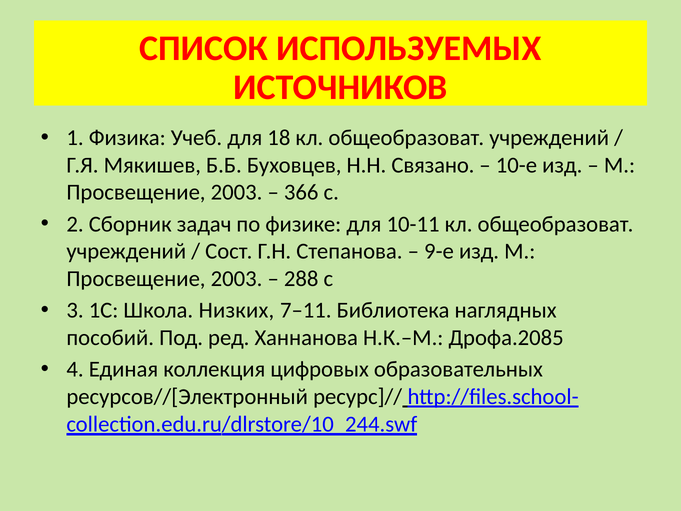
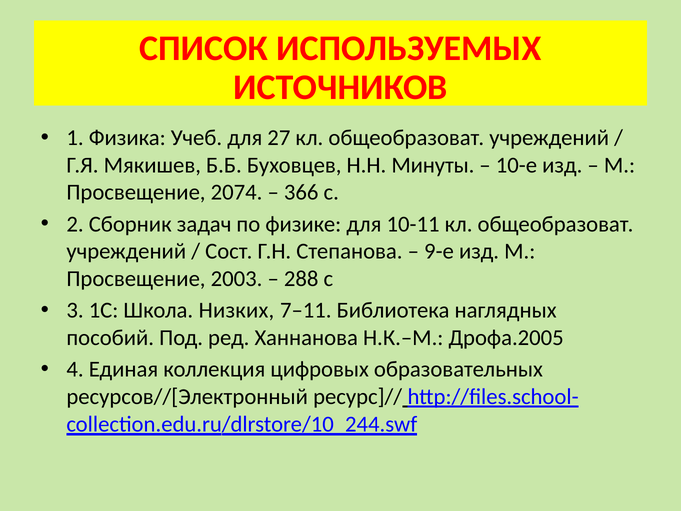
18: 18 -> 27
Связано: Связано -> Минуты
2003 at (237, 192): 2003 -> 2074
Дрофа.2085: Дрофа.2085 -> Дрофа.2005
